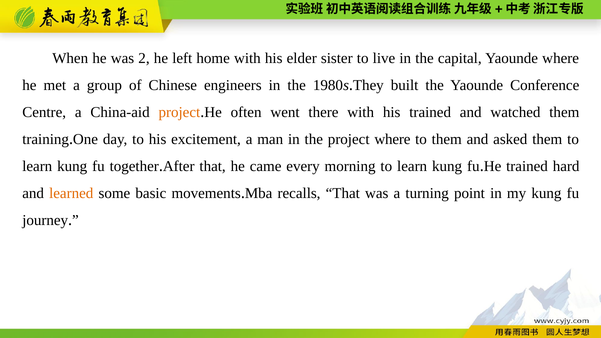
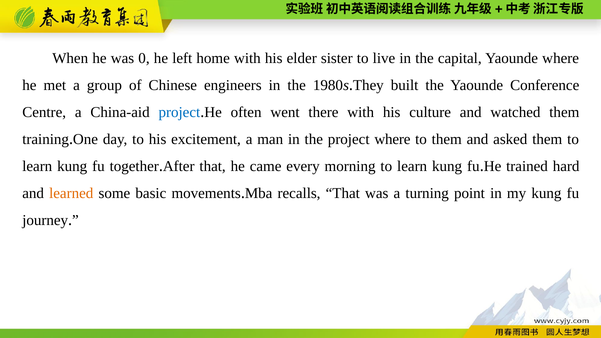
2: 2 -> 0
project at (179, 112) colour: orange -> blue
his trained: trained -> culture
